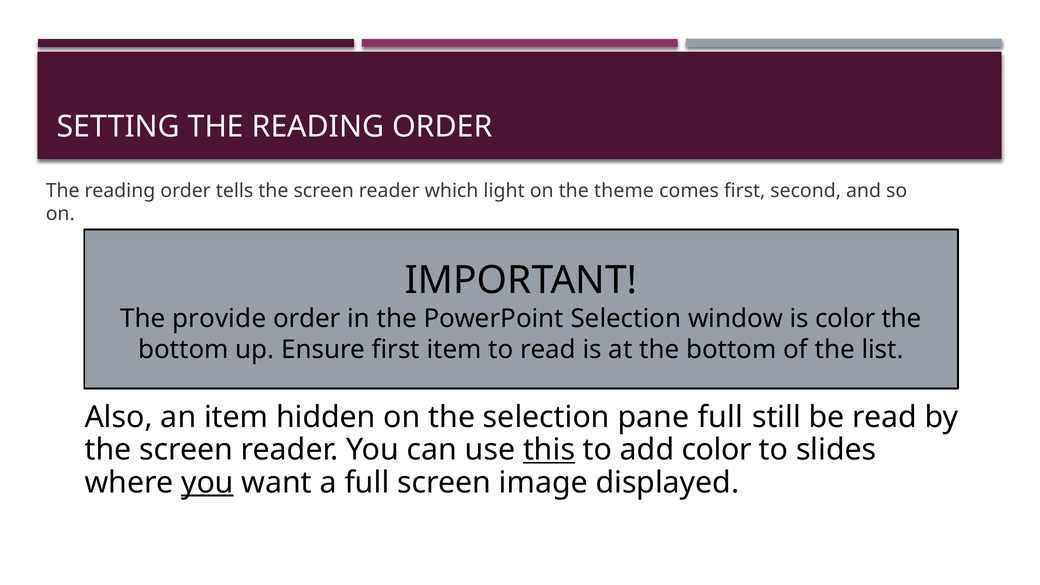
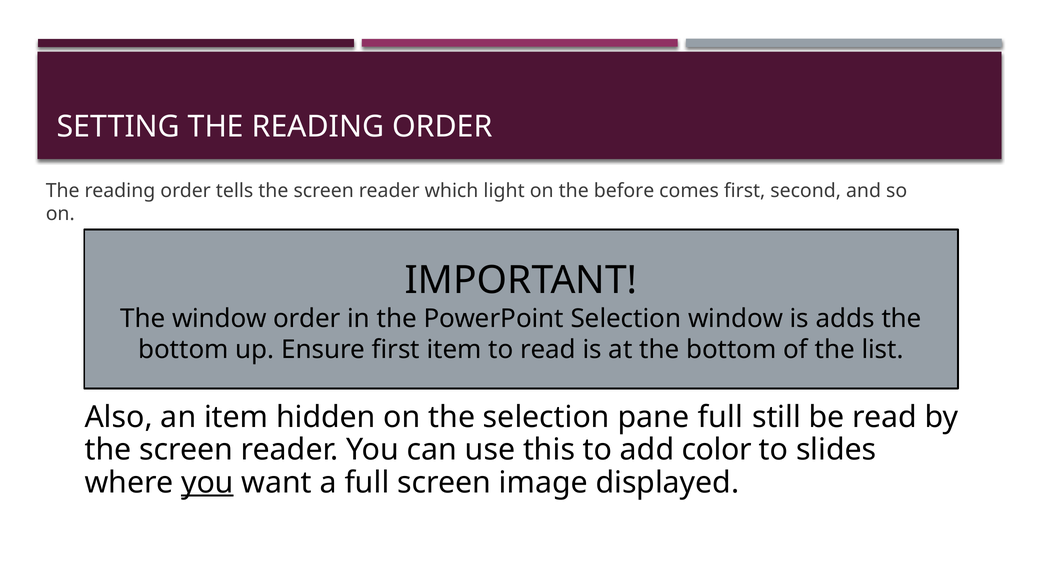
theme: theme -> before
The provide: provide -> window
is color: color -> adds
this underline: present -> none
